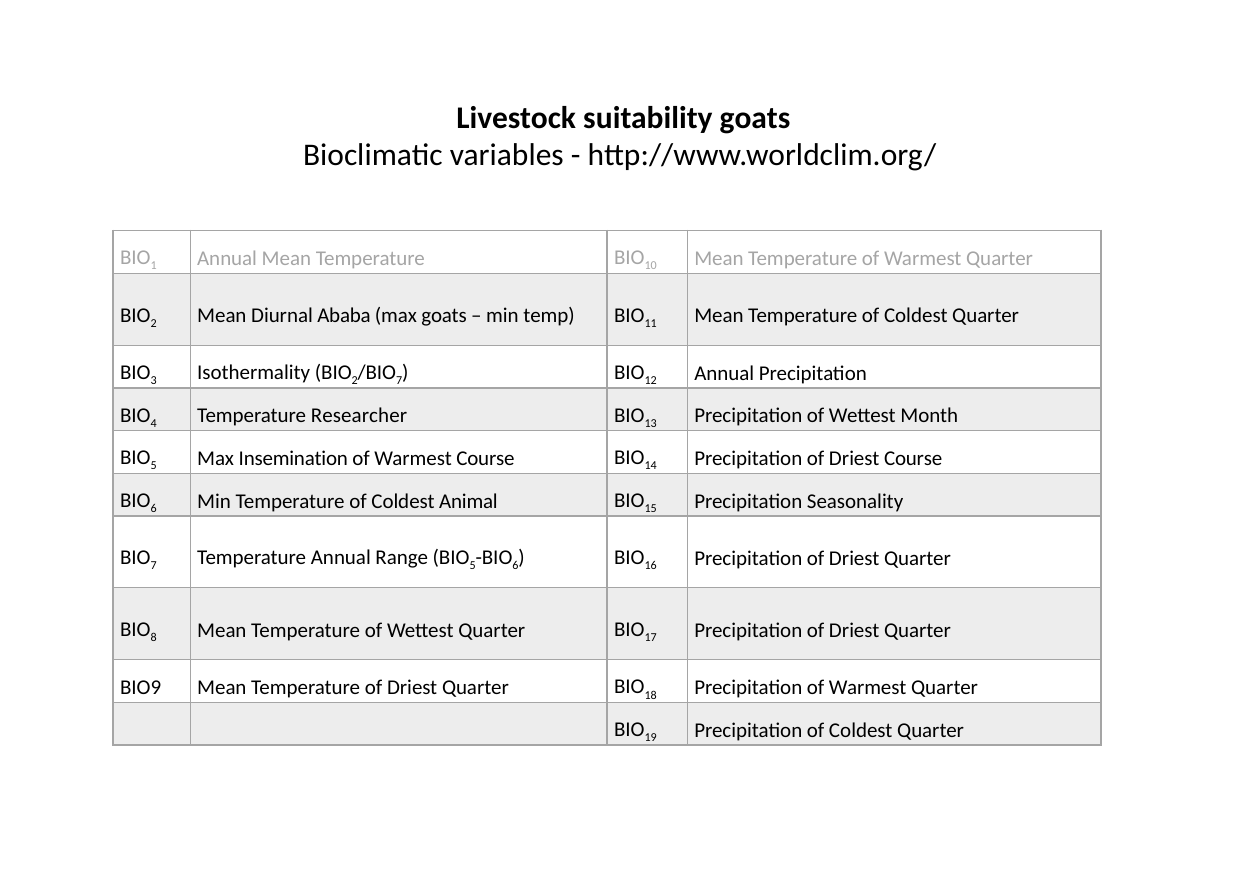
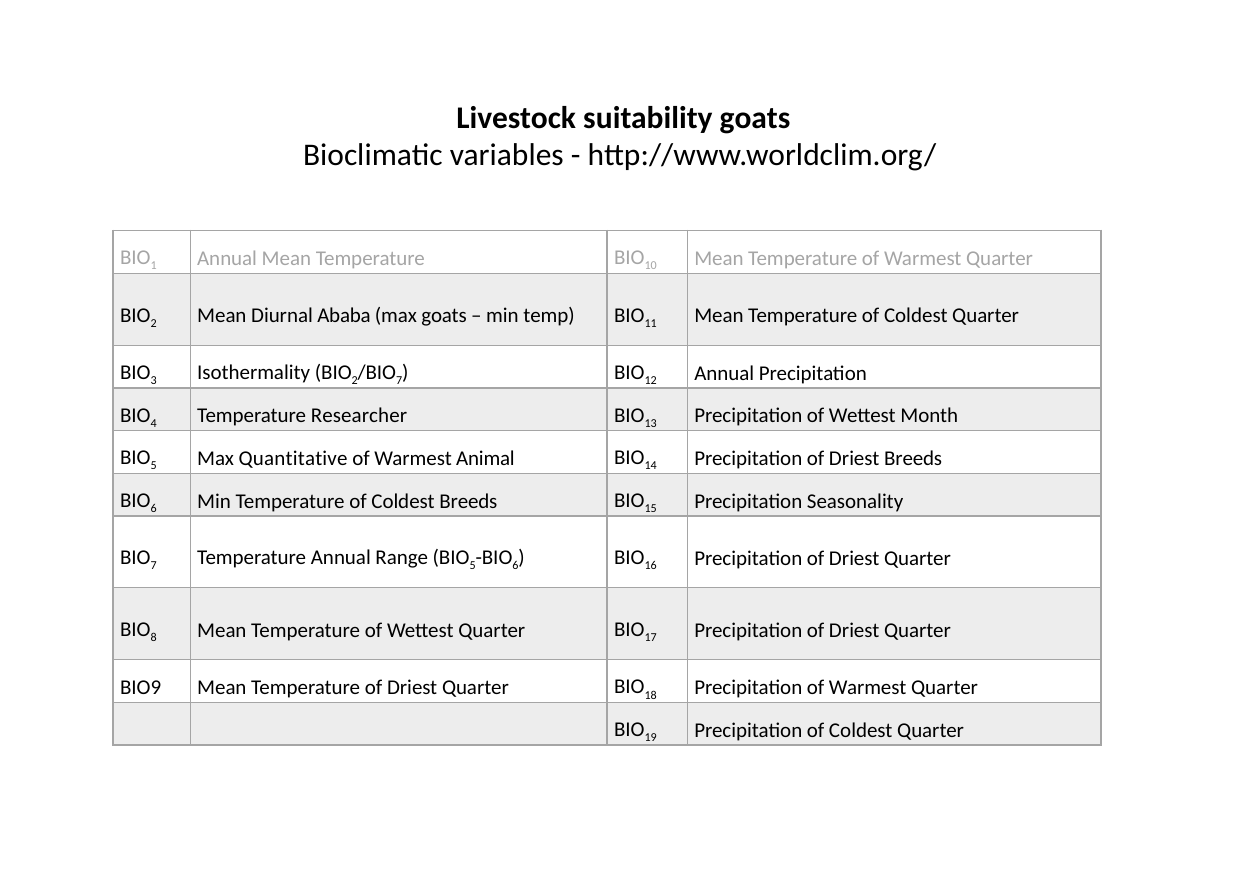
Insemination: Insemination -> Quantitative
Warmest Course: Course -> Animal
Driest Course: Course -> Breeds
Coldest Animal: Animal -> Breeds
